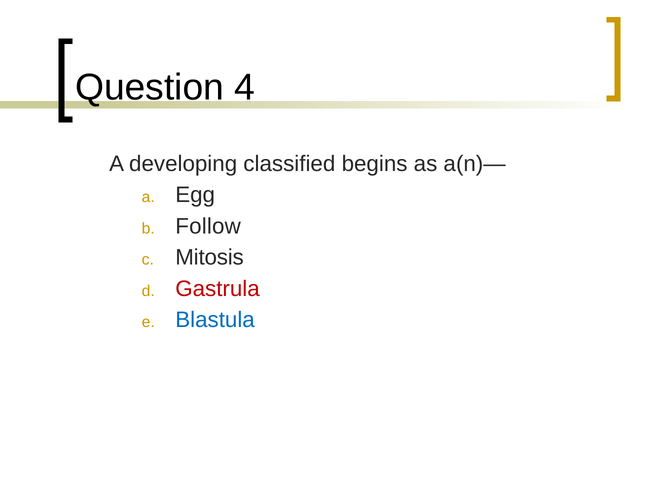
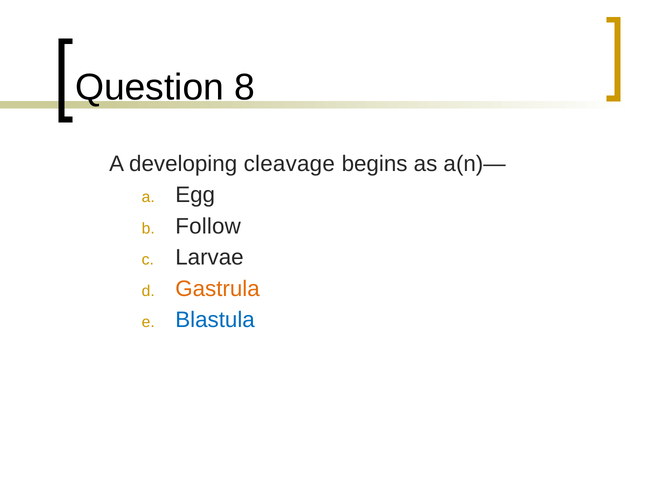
4: 4 -> 8
classified: classified -> cleavage
Mitosis: Mitosis -> Larvae
Gastrula colour: red -> orange
